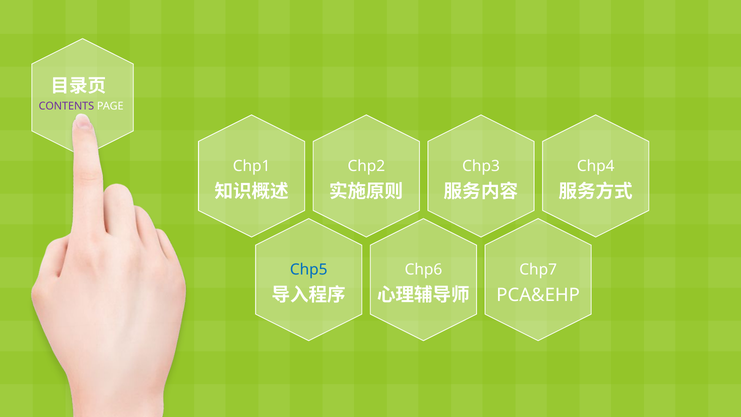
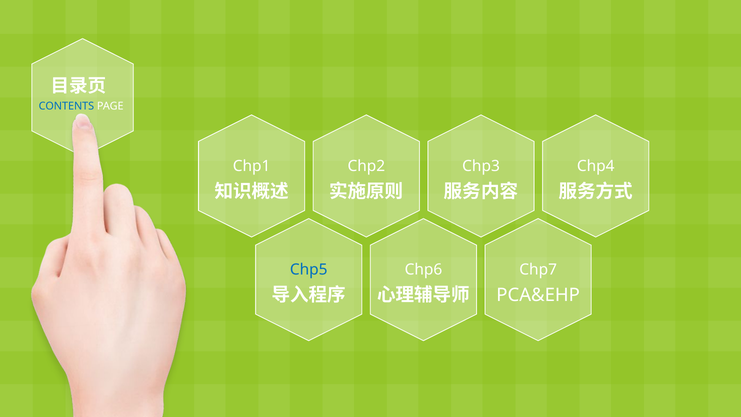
CONTENTS colour: purple -> blue
